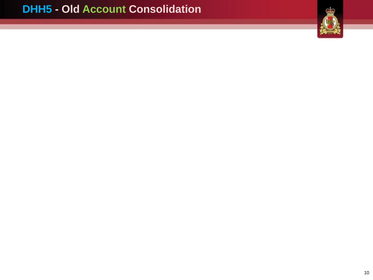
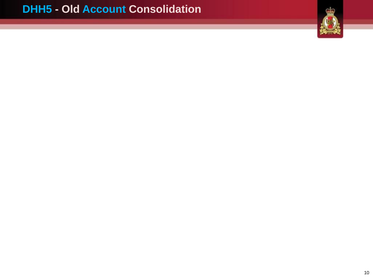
Account colour: light green -> light blue
